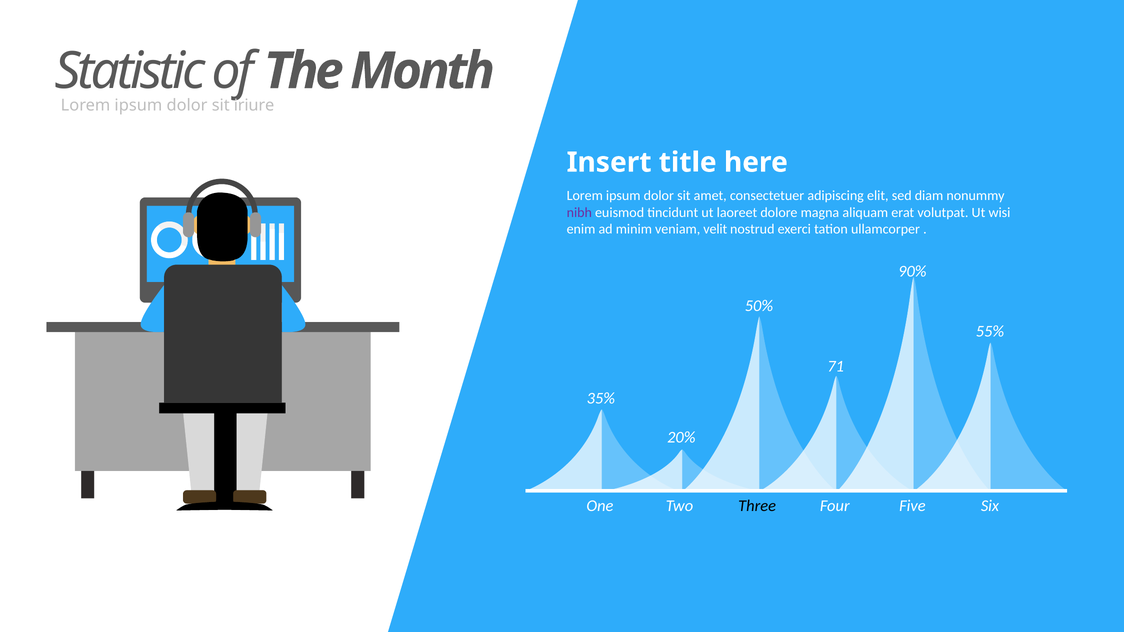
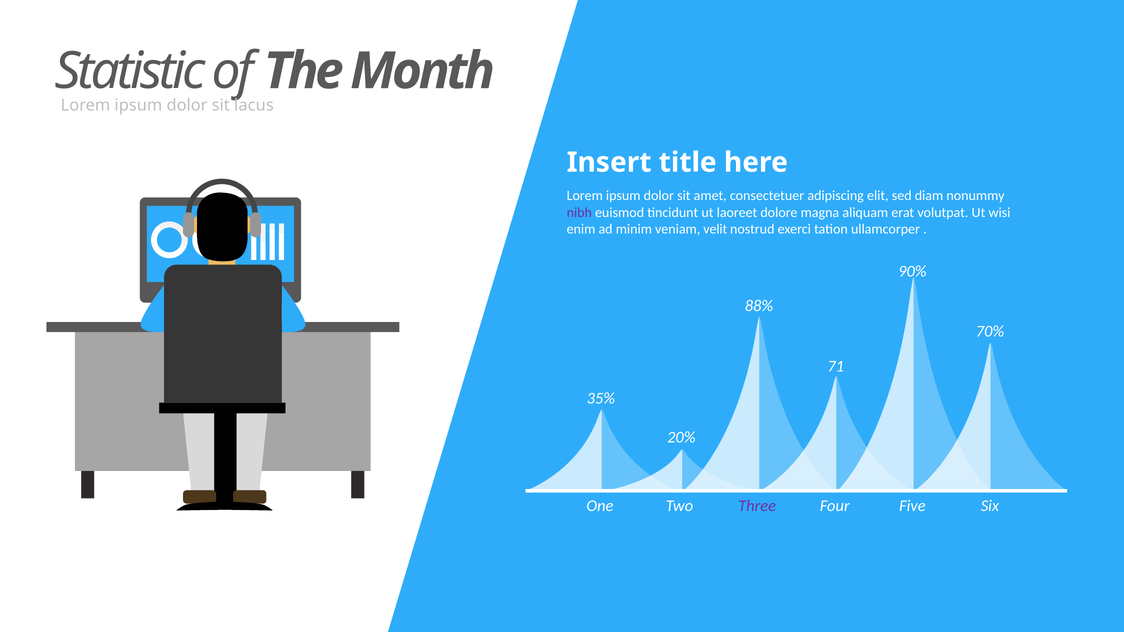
iriure: iriure -> lacus
50%: 50% -> 88%
55%: 55% -> 70%
Three colour: black -> purple
